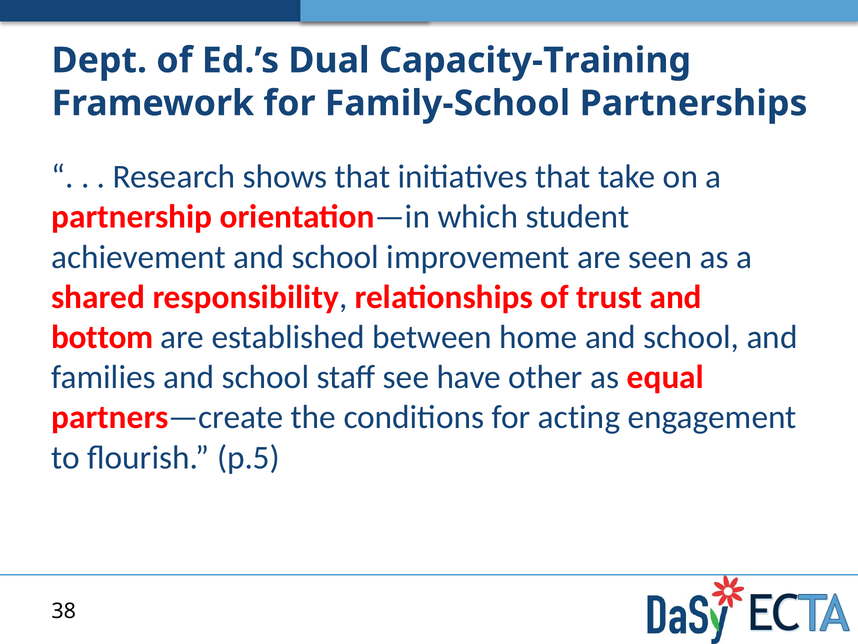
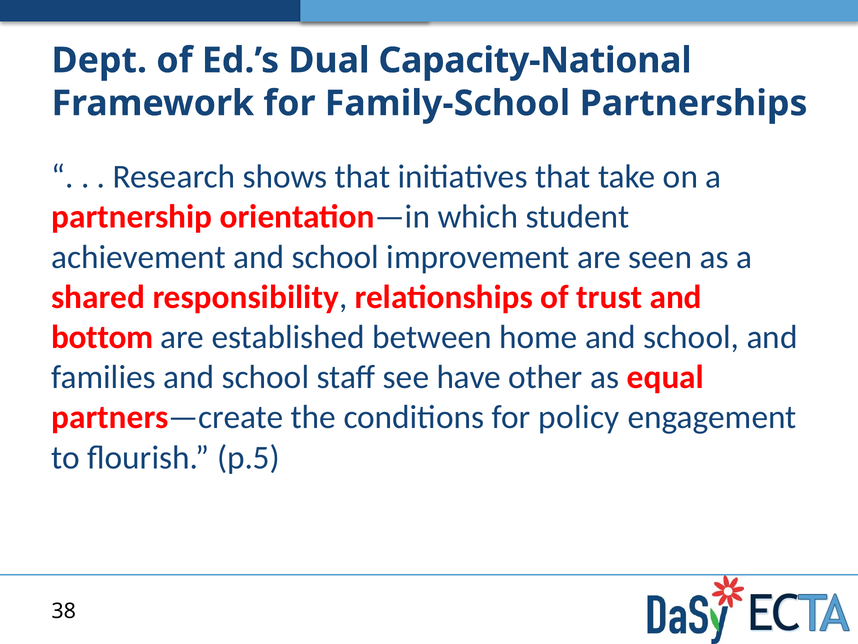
Capacity-Training: Capacity-Training -> Capacity-National
acting: acting -> policy
